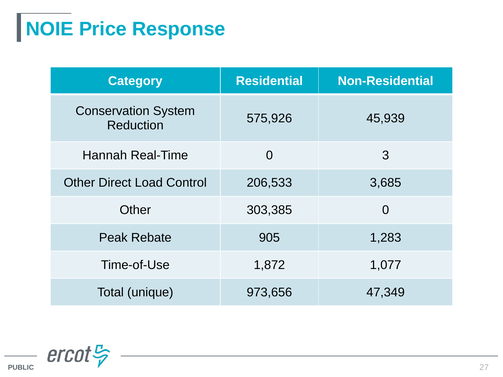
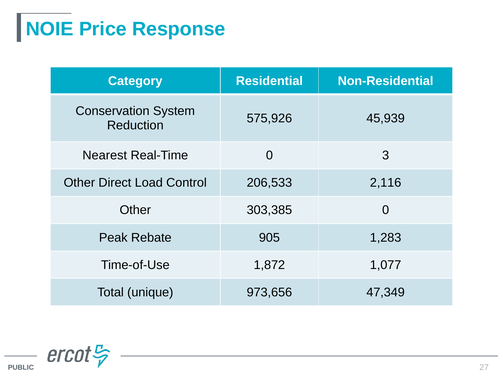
Hannah: Hannah -> Nearest
3,685: 3,685 -> 2,116
